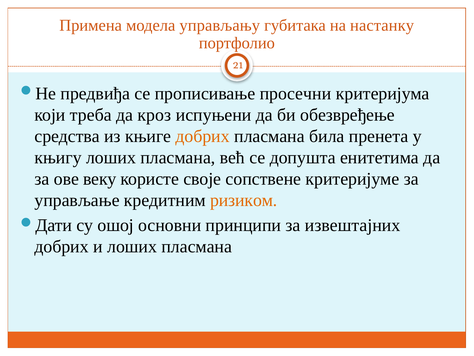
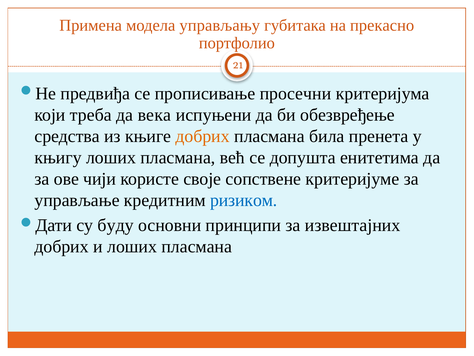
настанку: настанку -> прекасно
кроз: кроз -> века
веку: веку -> чији
ризиком colour: orange -> blue
ошој: ошој -> буду
